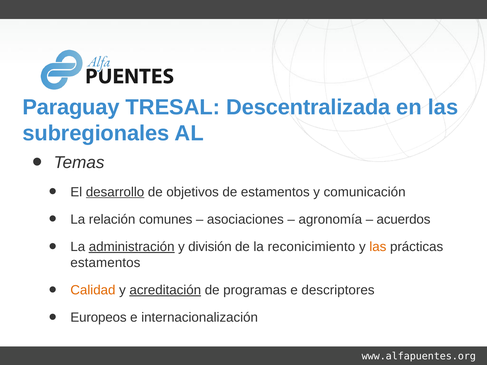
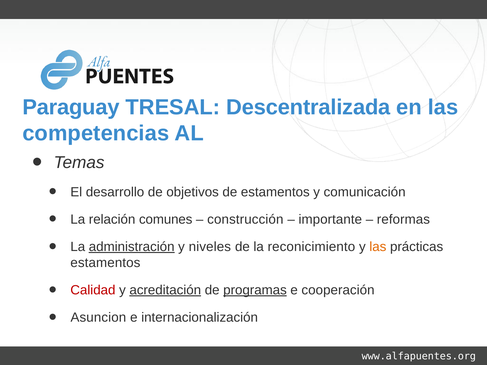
subregionales: subregionales -> competencias
desarrollo underline: present -> none
asociaciones: asociaciones -> construcción
agronomía: agronomía -> importante
acuerdos: acuerdos -> reformas
división: división -> niveles
Calidad colour: orange -> red
programas underline: none -> present
descriptores: descriptores -> cooperación
Europeos: Europeos -> Asuncion
